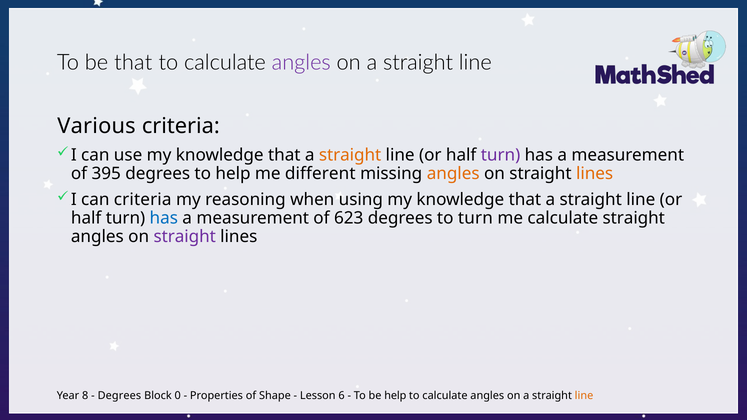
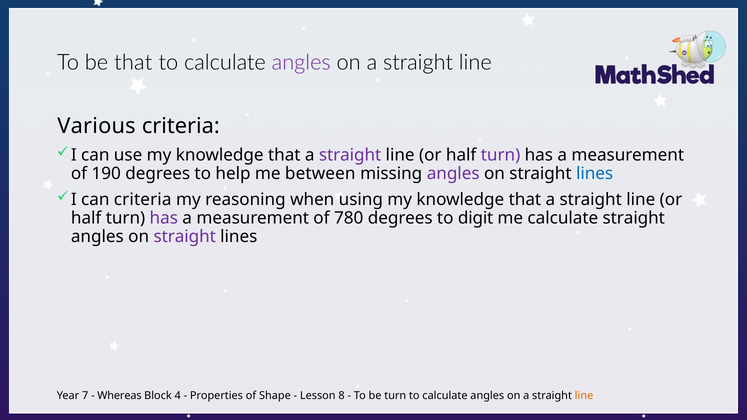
straight at (350, 155) colour: orange -> purple
395: 395 -> 190
different: different -> between
angles at (453, 174) colour: orange -> purple
lines at (595, 174) colour: orange -> blue
has at (164, 218) colour: blue -> purple
623: 623 -> 780
to turn: turn -> digit
8: 8 -> 7
Degrees at (119, 396): Degrees -> Whereas
0: 0 -> 4
6: 6 -> 8
be help: help -> turn
